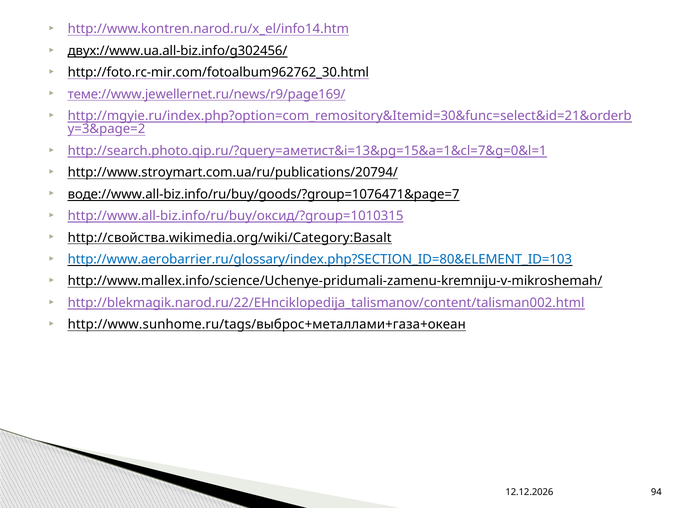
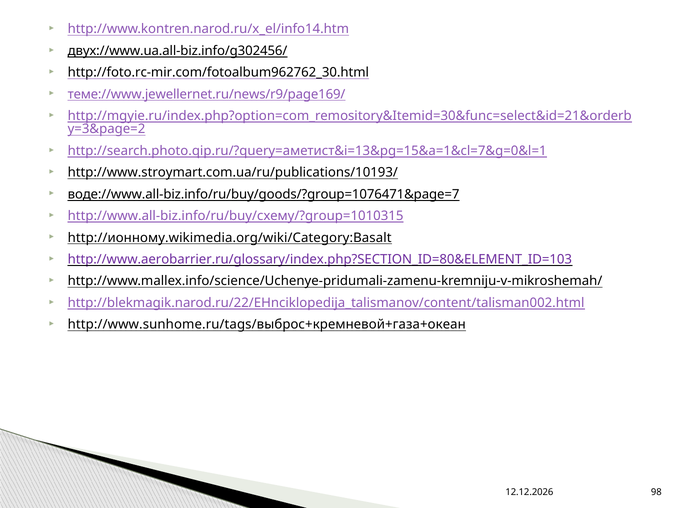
http://www.stroymart.com.ua/ru/publications/20794/: http://www.stroymart.com.ua/ru/publications/20794/ -> http://www.stroymart.com.ua/ru/publications/10193/
http://www.all-biz.info/ru/buy/оксид/?group=1010315: http://www.all-biz.info/ru/buy/оксид/?group=1010315 -> http://www.all-biz.info/ru/buy/схему/?group=1010315
http://свойства.wikimedia.org/wiki/Category:Basalt: http://свойства.wikimedia.org/wiki/Category:Basalt -> http://ионному.wikimedia.org/wiki/Category:Basalt
http://www.aerobarrier.ru/glossary/index.php?SECTION_ID=80&ELEMENT_ID=103 colour: blue -> purple
http://www.sunhome.ru/tags/выброс+металлами+газа+океан: http://www.sunhome.ru/tags/выброс+металлами+газа+океан -> http://www.sunhome.ru/tags/выброс+кремневой+газа+океан
94: 94 -> 98
